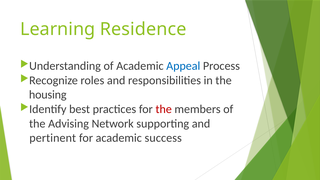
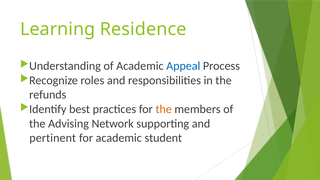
housing: housing -> refunds
the at (164, 109) colour: red -> orange
success: success -> student
